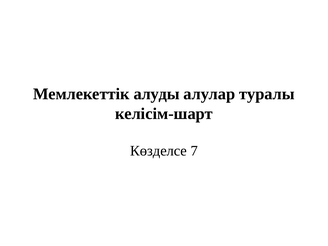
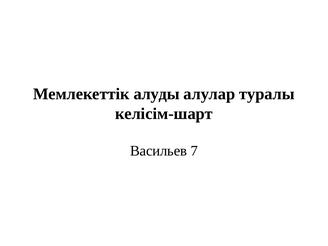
Көзделсе: Көзделсе -> Васильев
